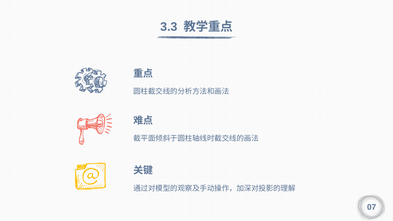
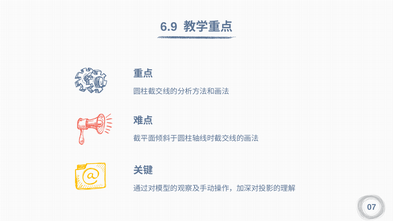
3.3: 3.3 -> 6.9
